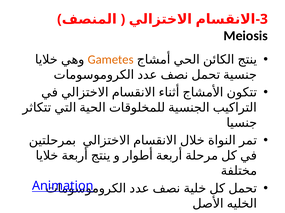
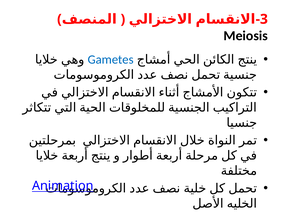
Gametes colour: orange -> blue
